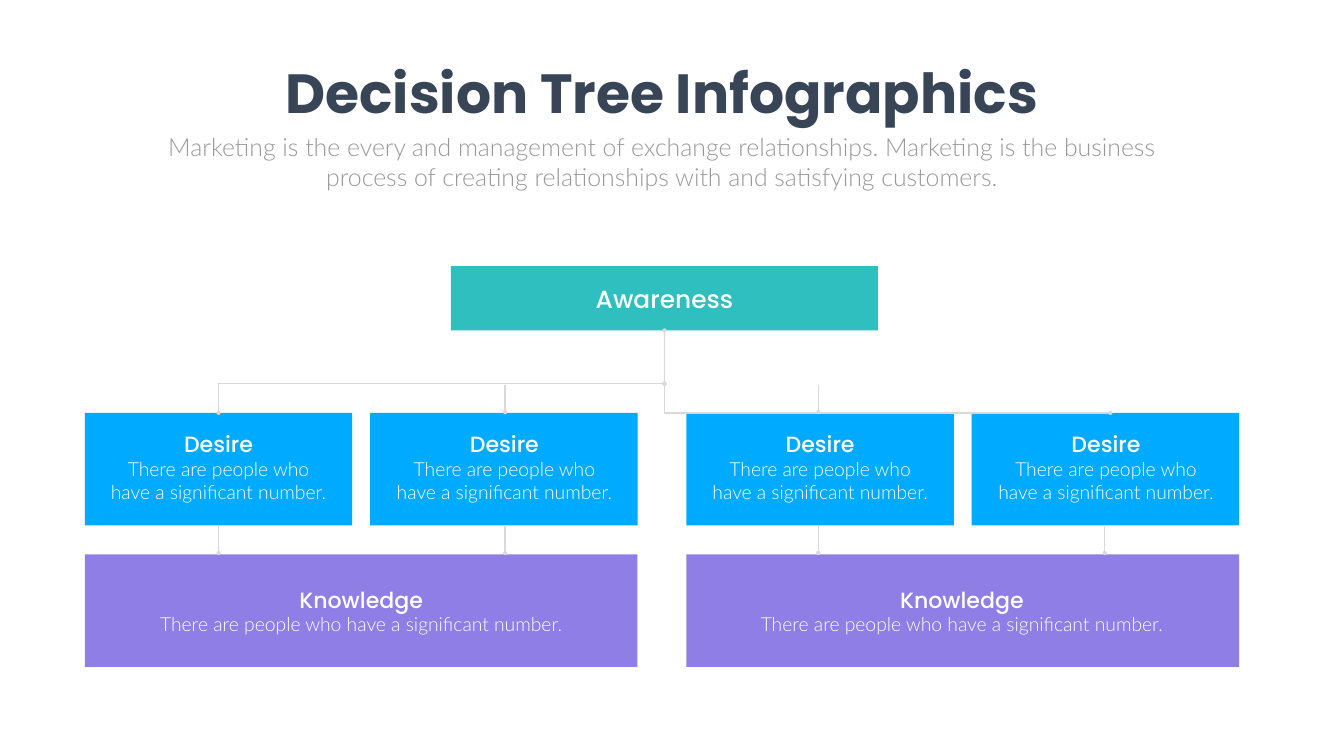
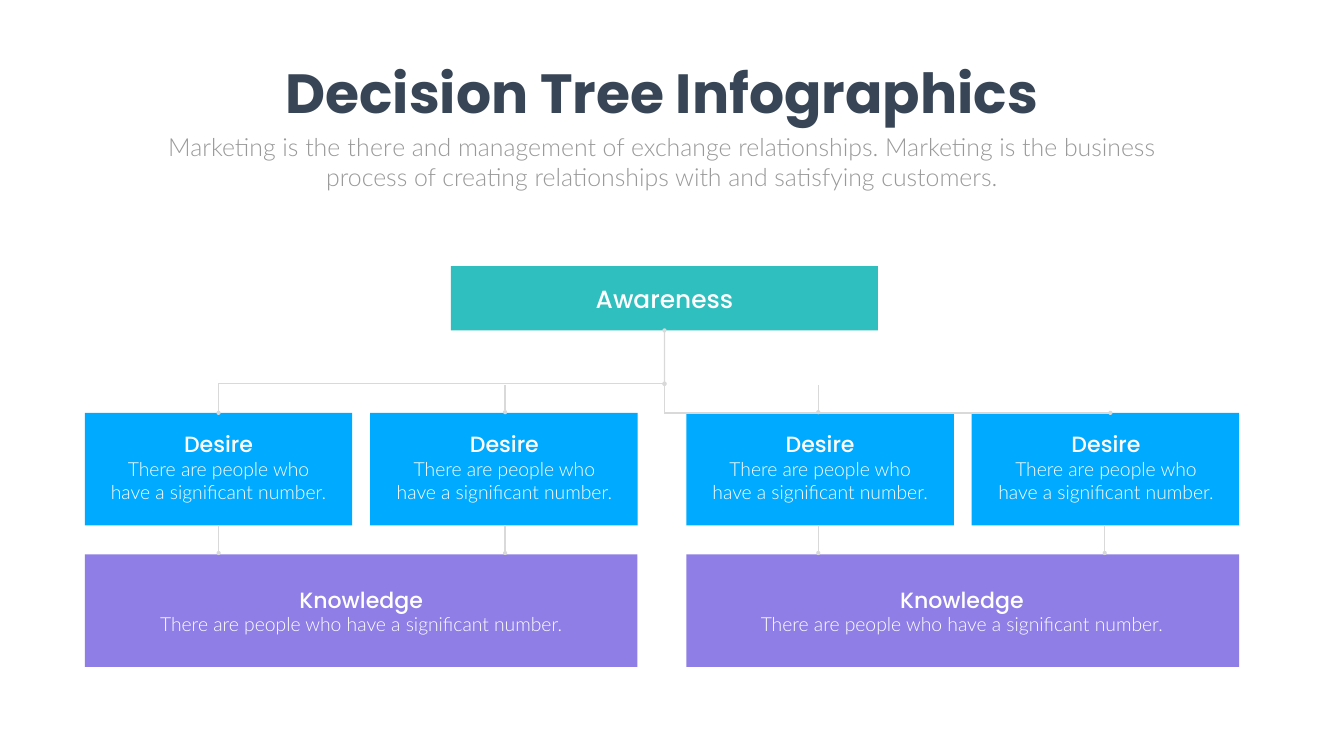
the every: every -> there
